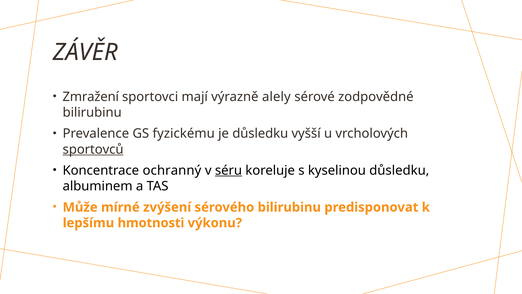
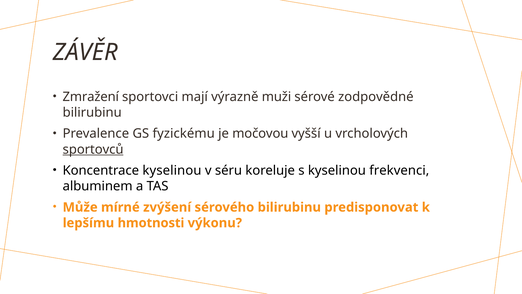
alely: alely -> muži
je důsledku: důsledku -> močovou
Koncentrace ochranný: ochranný -> kyselinou
séru underline: present -> none
kyselinou důsledku: důsledku -> frekvenci
